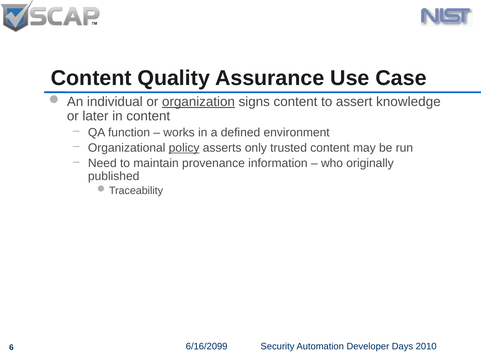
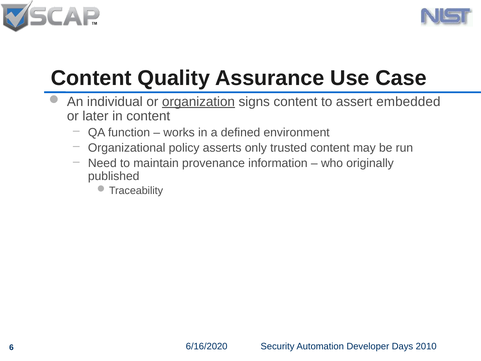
knowledge: knowledge -> embedded
policy underline: present -> none
6/16/2099: 6/16/2099 -> 6/16/2020
